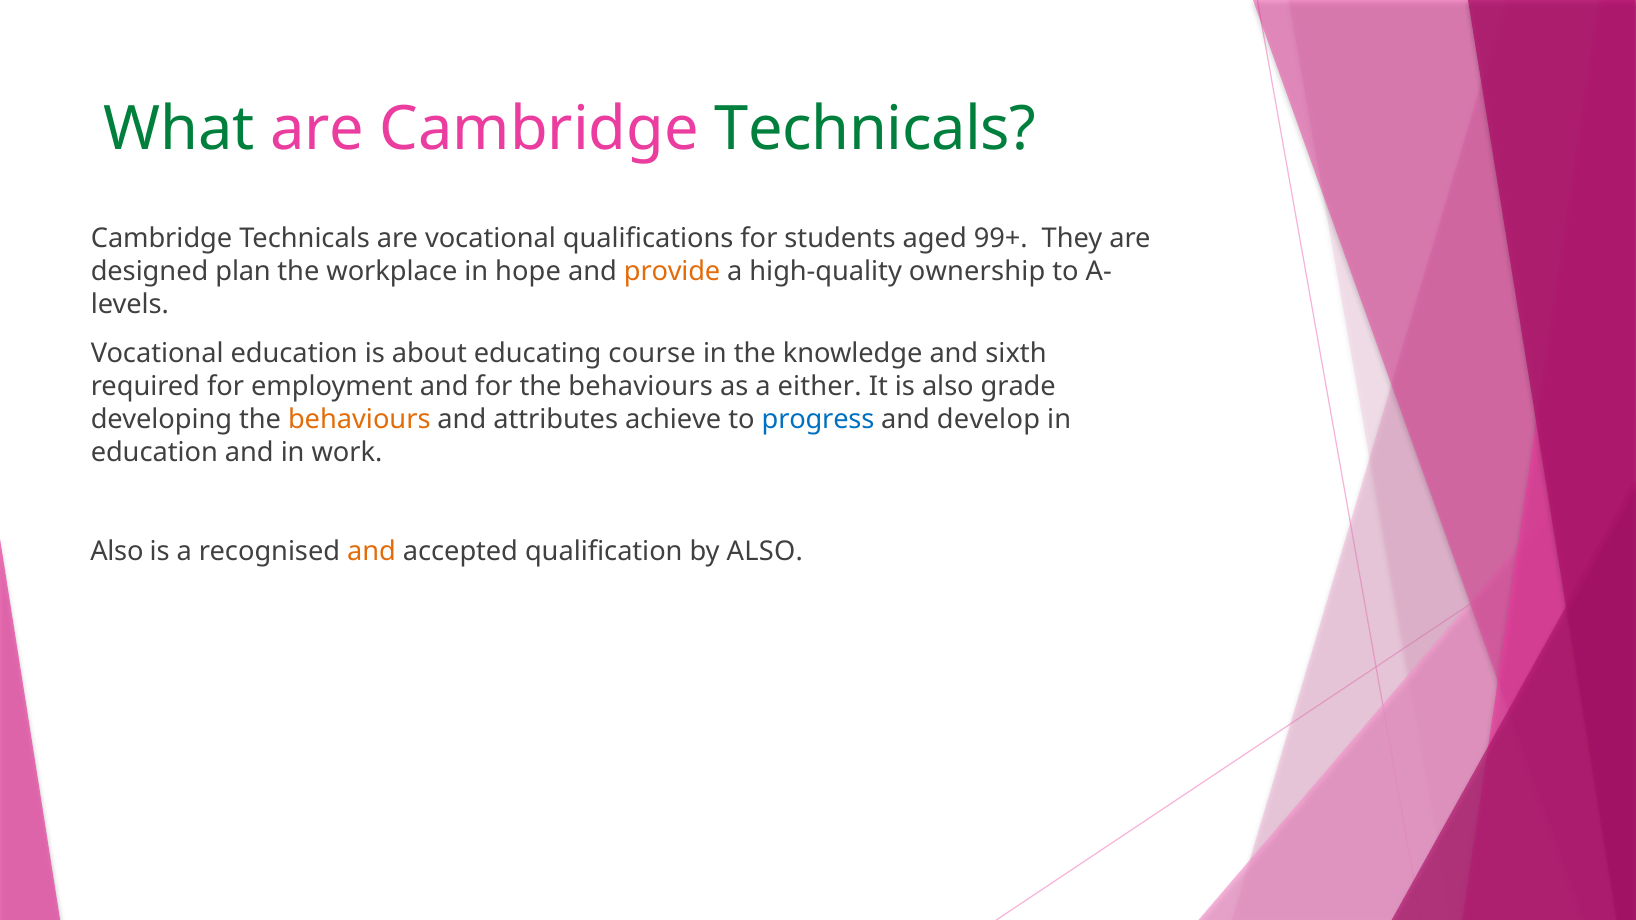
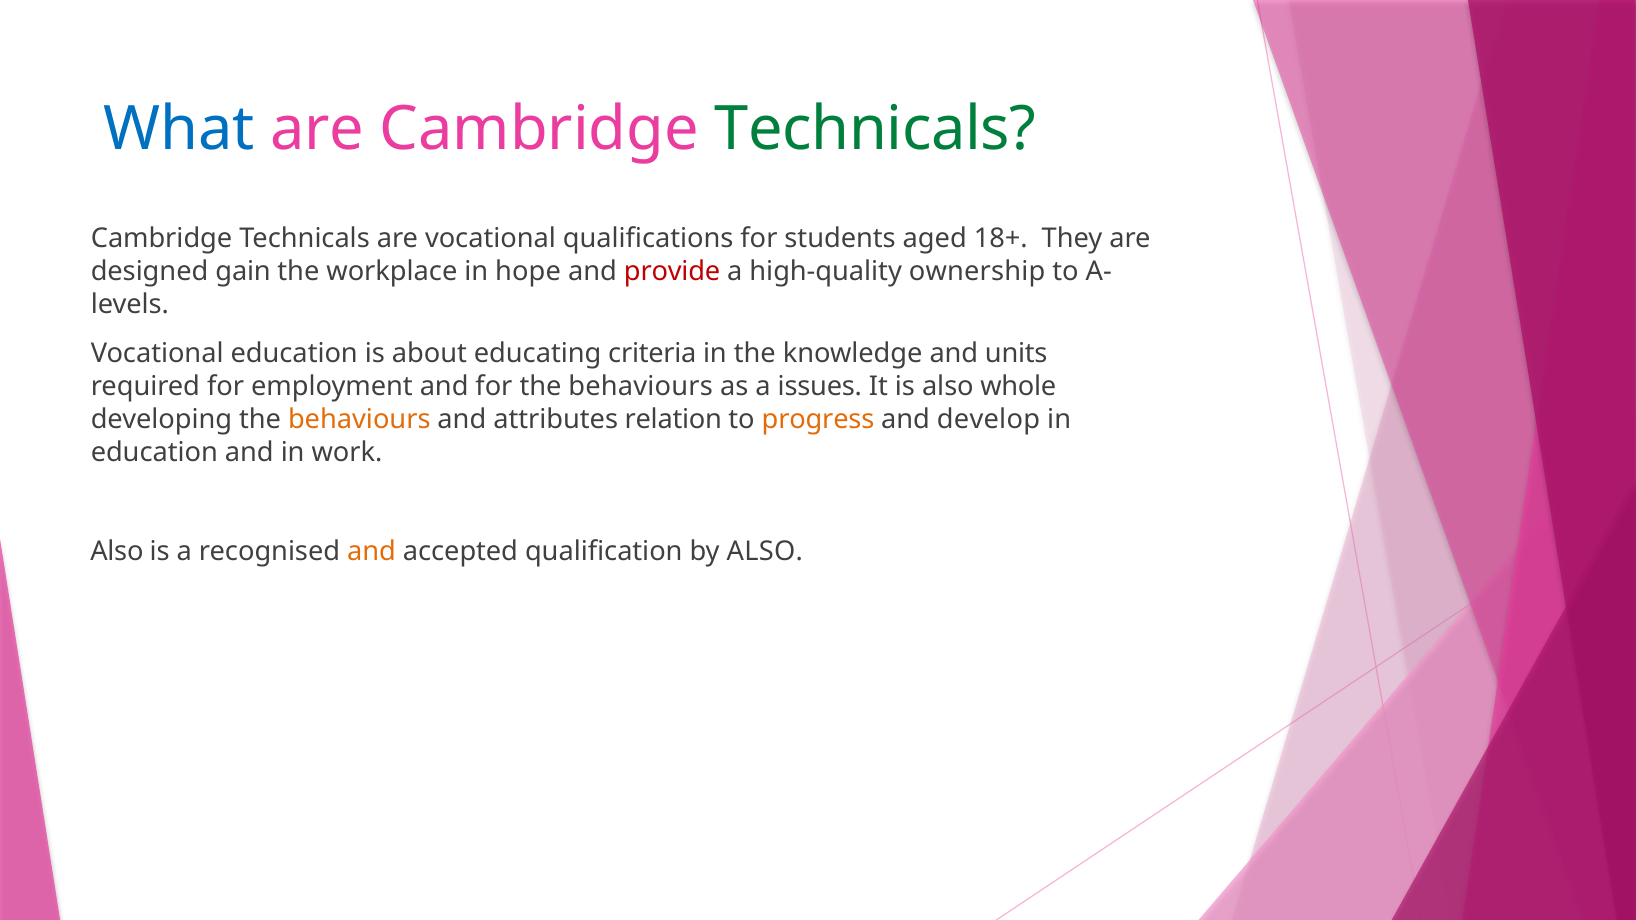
What colour: green -> blue
99+: 99+ -> 18+
plan: plan -> gain
provide colour: orange -> red
course: course -> criteria
sixth: sixth -> units
either: either -> issues
grade: grade -> whole
achieve: achieve -> relation
progress colour: blue -> orange
